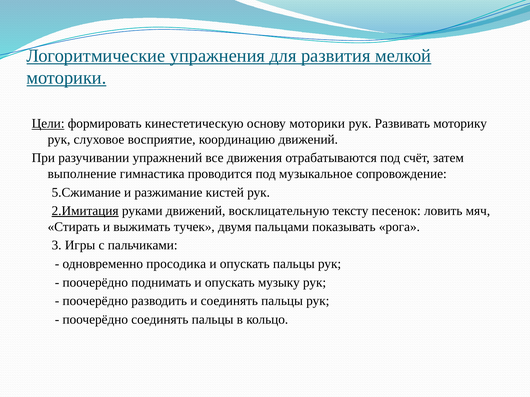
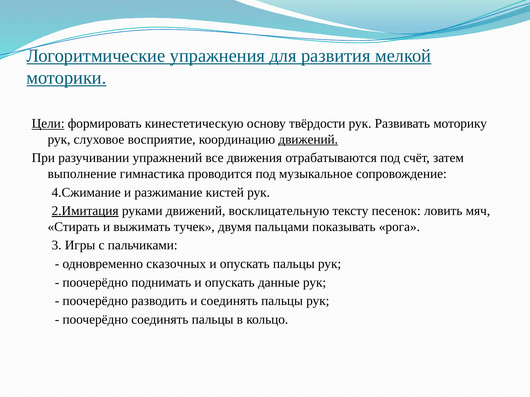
основу моторики: моторики -> твёрдости
движений at (308, 140) underline: none -> present
5.Сжимание: 5.Сжимание -> 4.Сжимание
просодика: просодика -> сказочных
музыку: музыку -> данные
